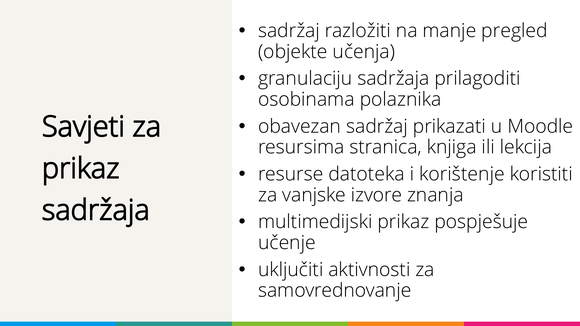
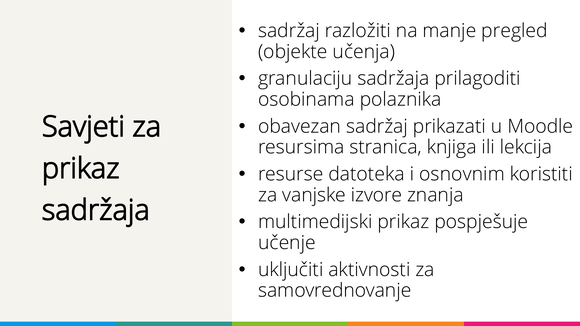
korištenje: korištenje -> osnovnim
